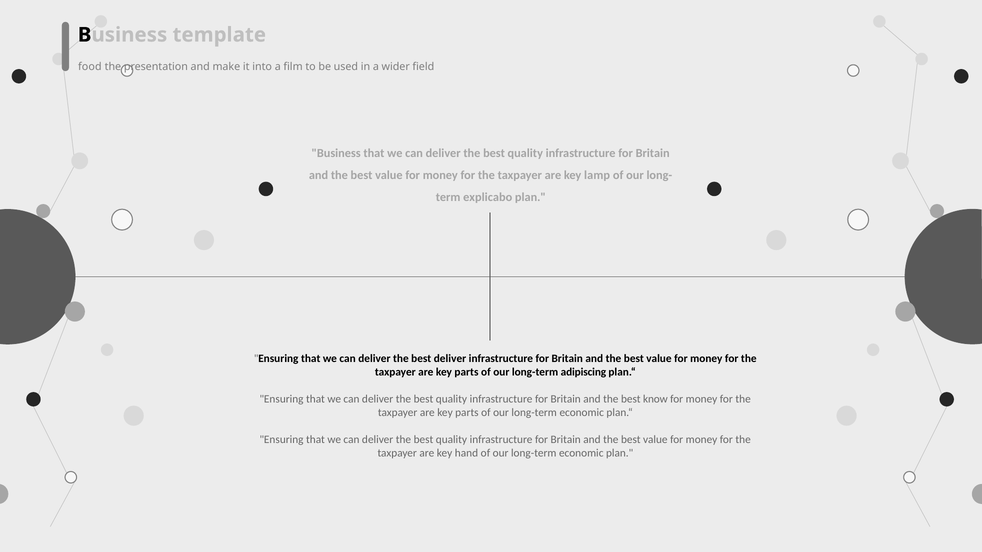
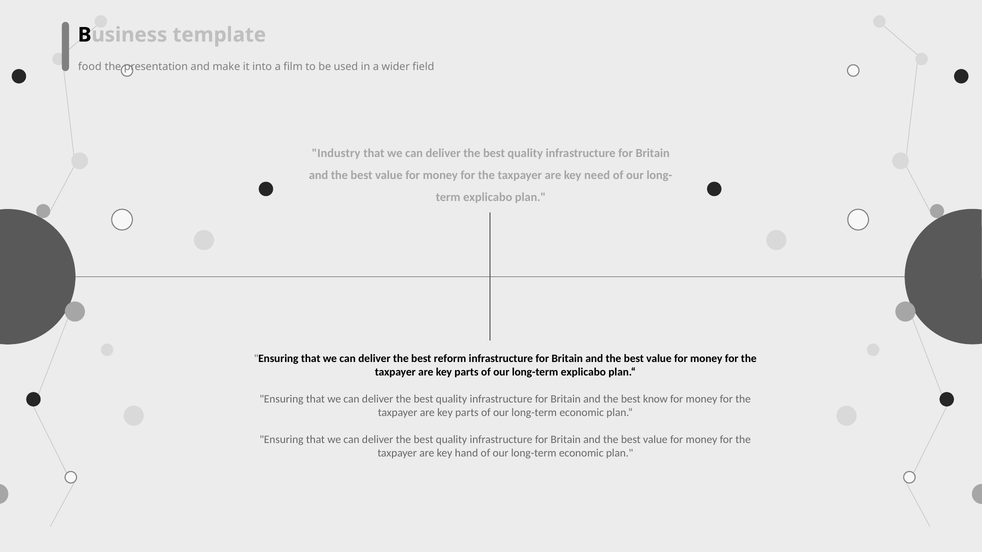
Business at (336, 153): Business -> Industry
lamp: lamp -> need
best deliver: deliver -> reform
long-term adipiscing: adipiscing -> explicabo
